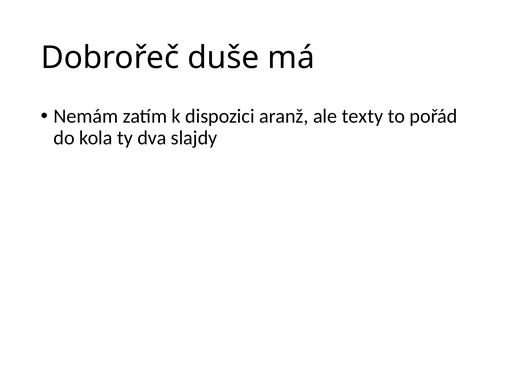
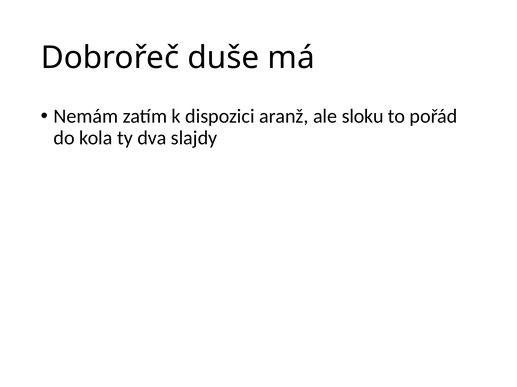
texty: texty -> sloku
